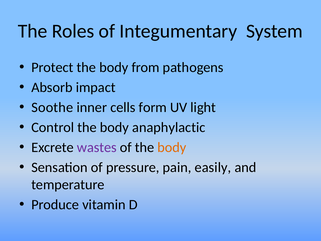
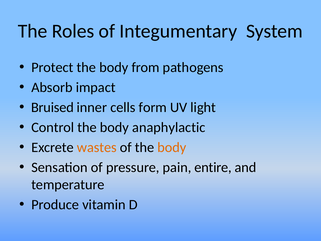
Soothe: Soothe -> Bruised
wastes colour: purple -> orange
easily: easily -> entire
